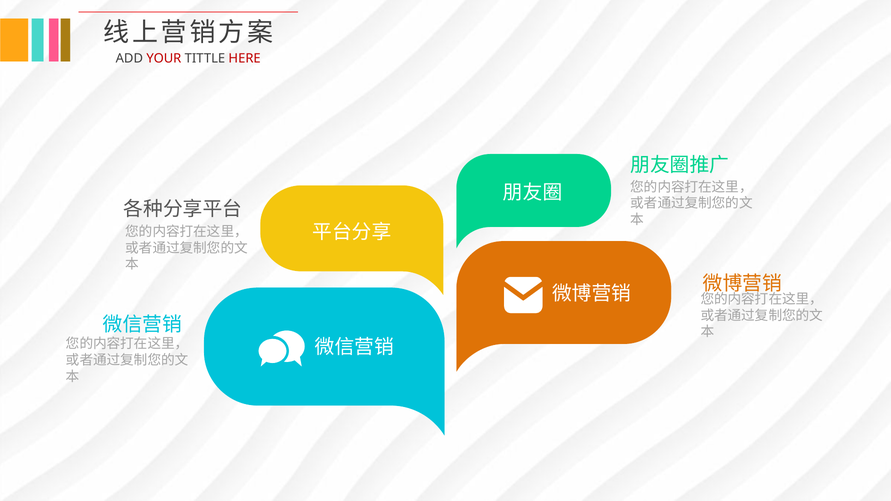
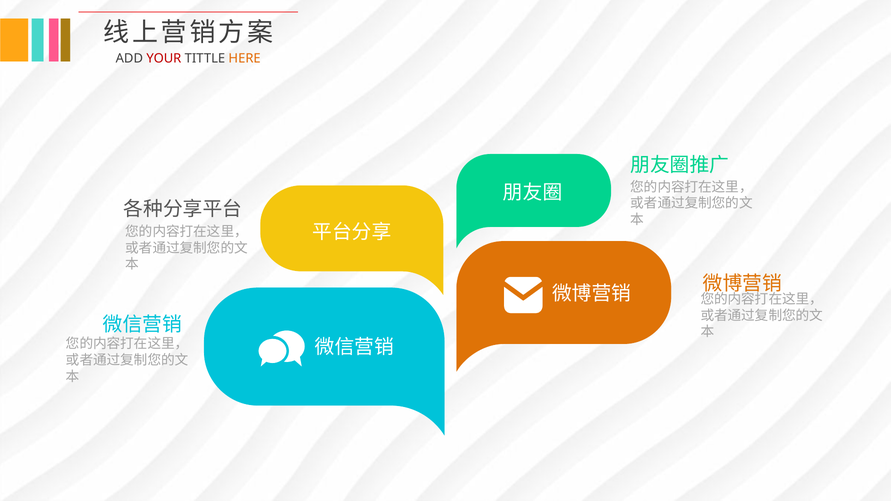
HERE colour: red -> orange
